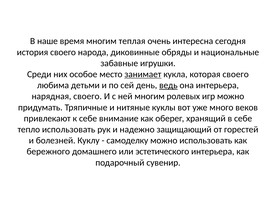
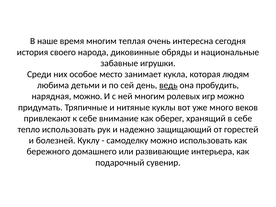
занимает underline: present -> none
которая своего: своего -> людям
она интерьера: интерьера -> пробудить
нарядная своего: своего -> можно
эстетического: эстетического -> развивающие
